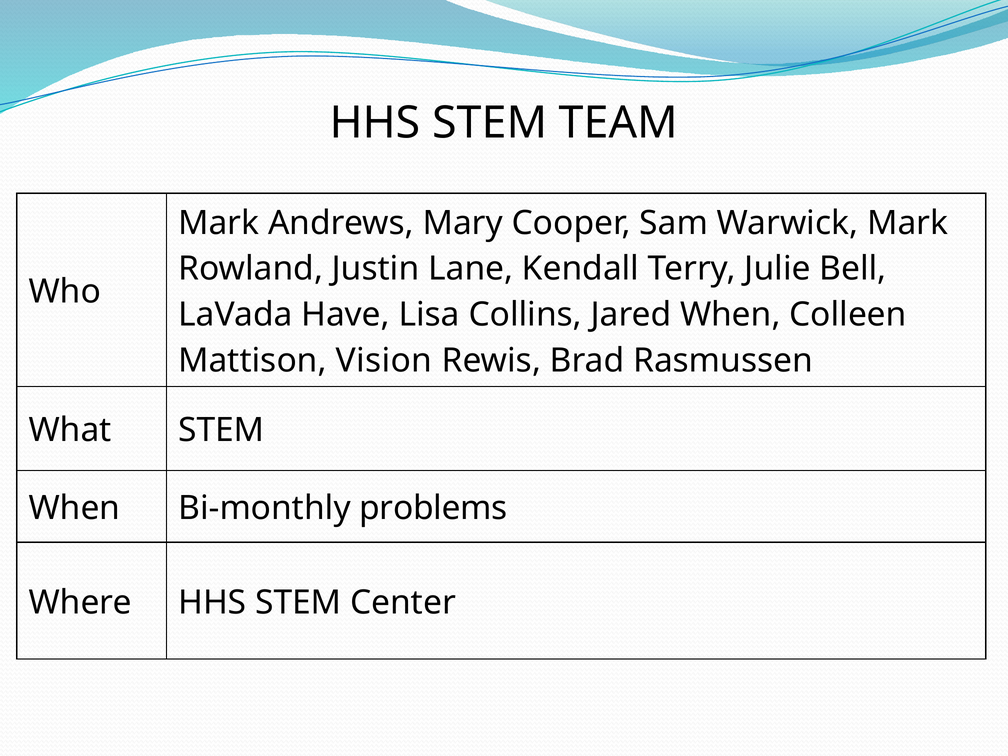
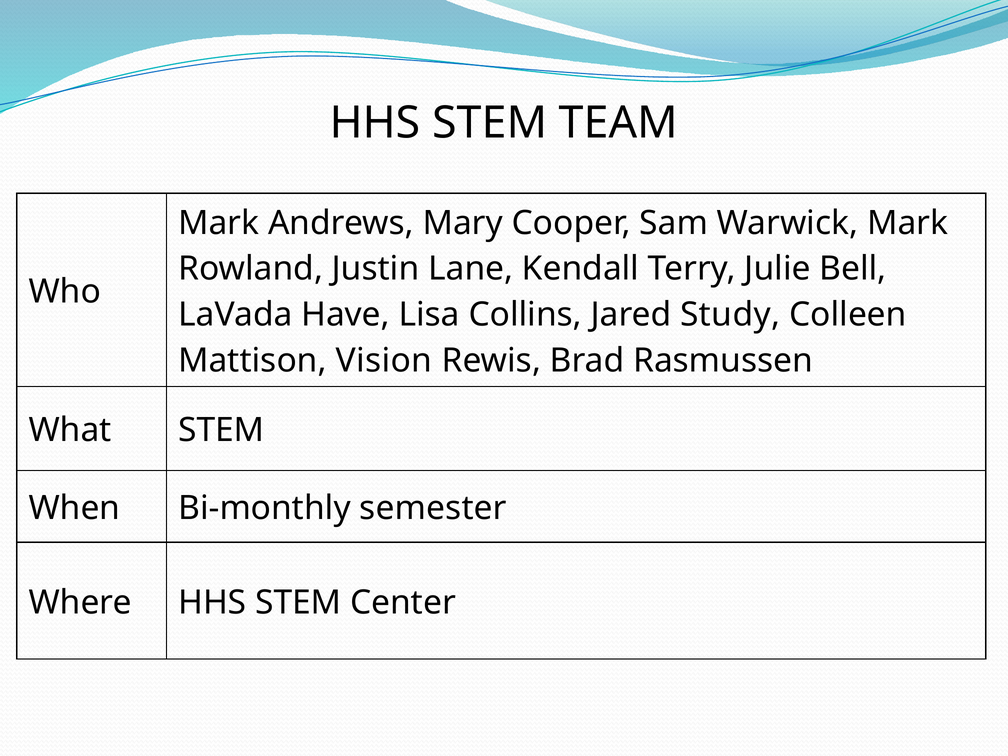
Jared When: When -> Study
problems: problems -> semester
